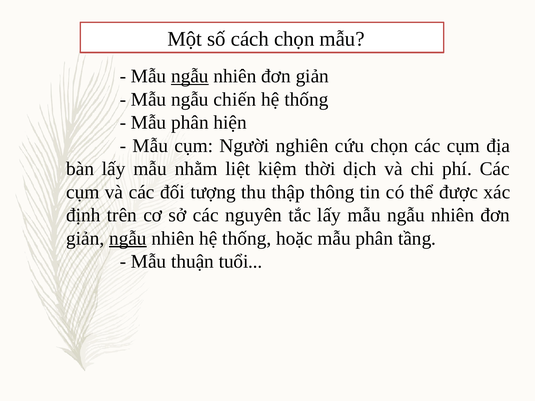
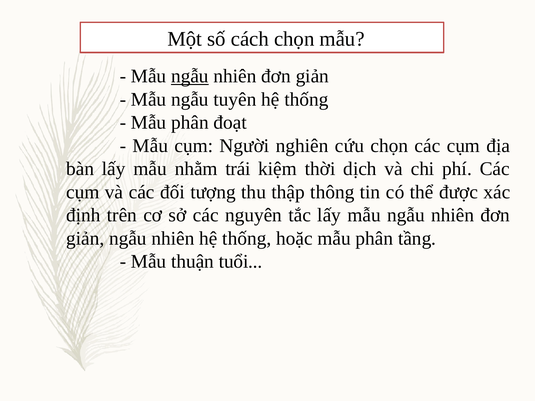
chiến: chiến -> tuyên
hiện: hiện -> đoạt
liệt: liệt -> trái
ngẫu at (128, 239) underline: present -> none
